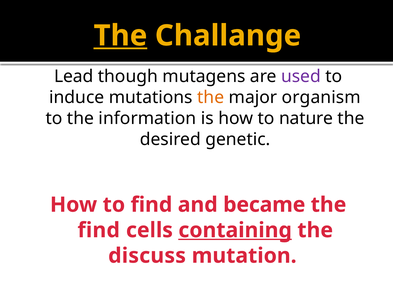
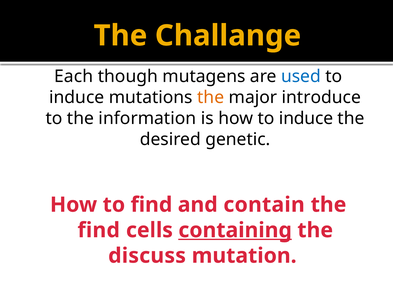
The at (120, 36) underline: present -> none
Lead: Lead -> Each
used colour: purple -> blue
organism: organism -> introduce
how to nature: nature -> induce
became: became -> contain
